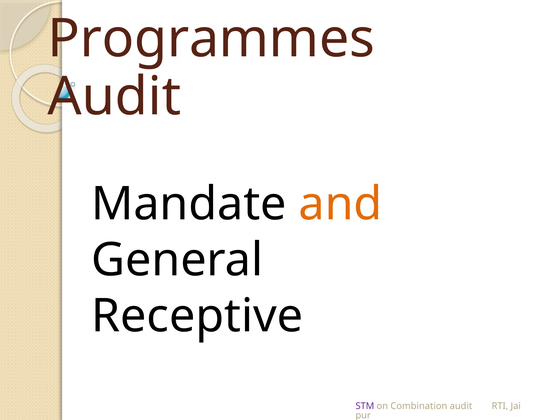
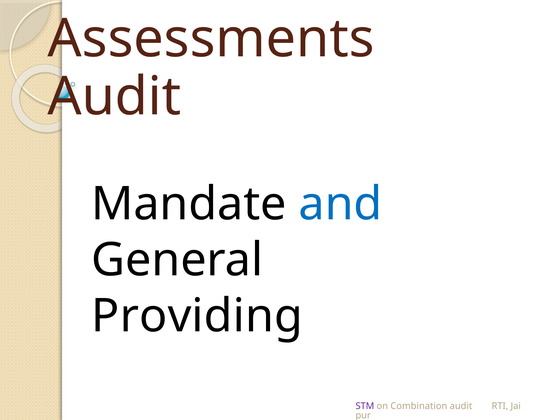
Programmes: Programmes -> Assessments
and colour: orange -> blue
Receptive: Receptive -> Providing
